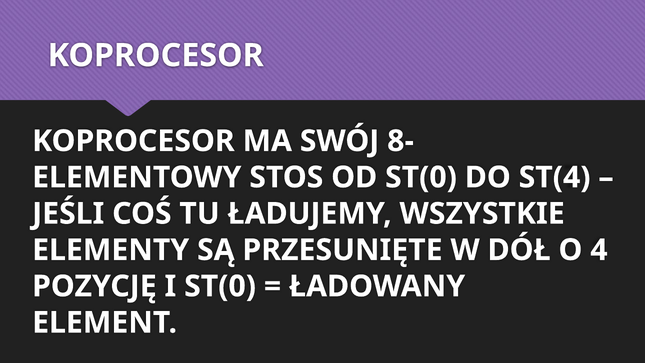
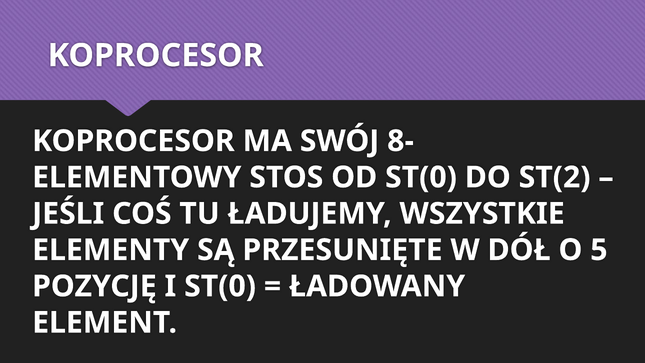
ST(4: ST(4 -> ST(2
4: 4 -> 5
